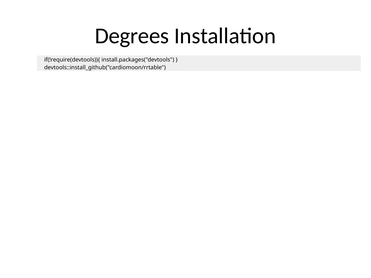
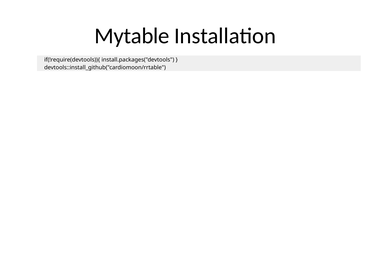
Degrees: Degrees -> Mytable
